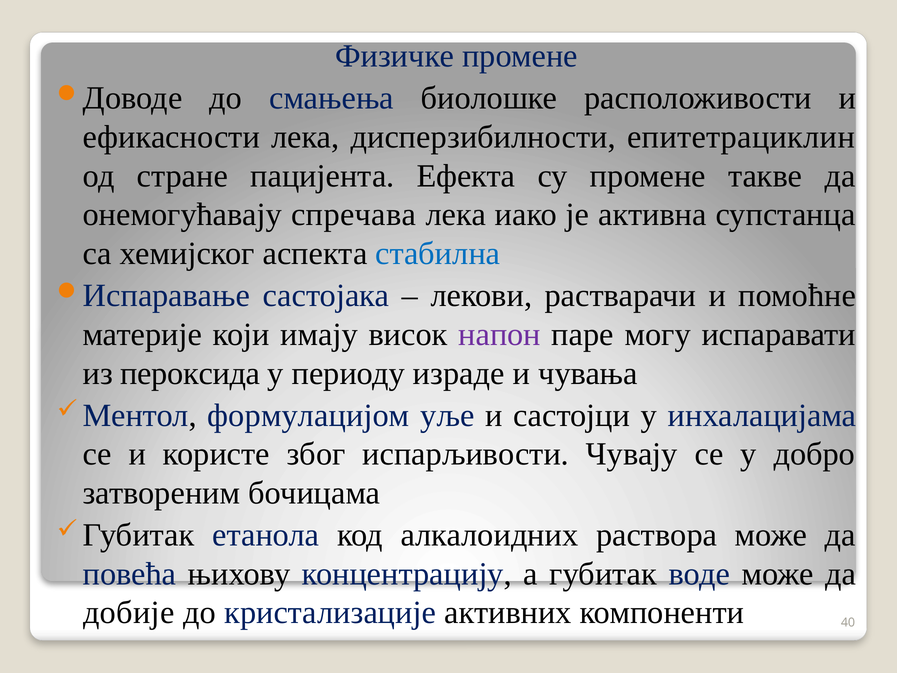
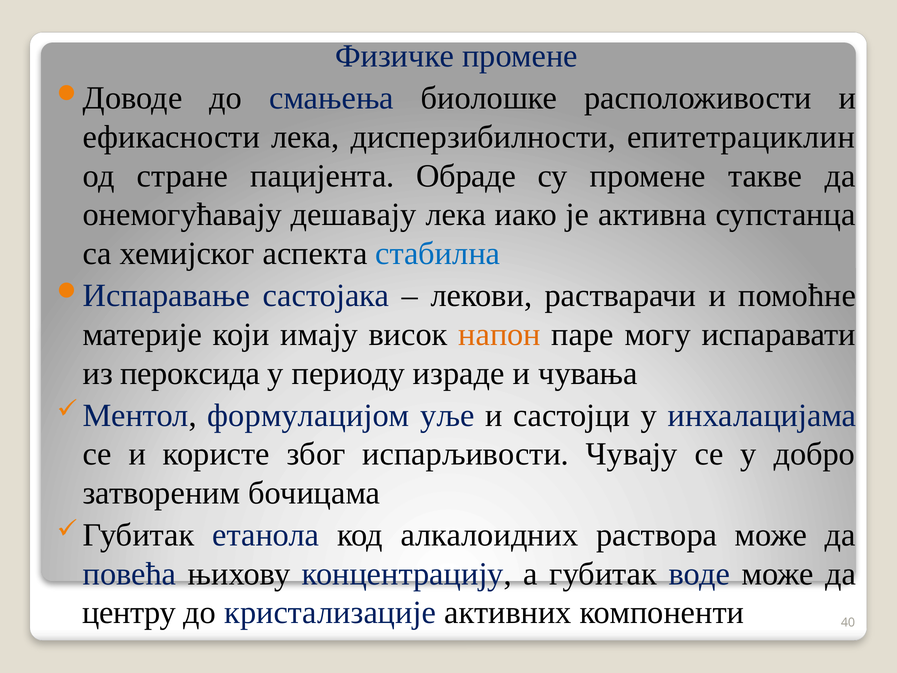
Ефекта: Ефекта -> Обраде
спречава: спречава -> дешавају
напон colour: purple -> orange
добије: добије -> центру
